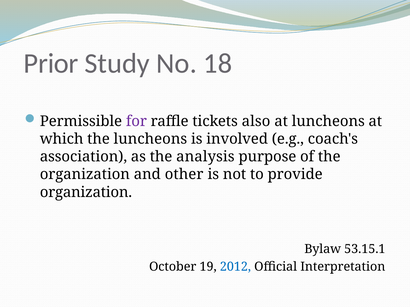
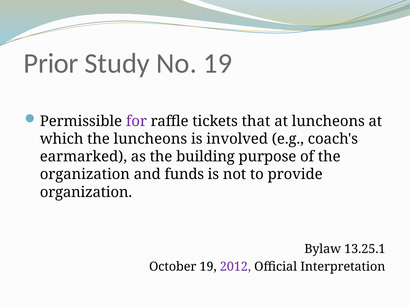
No 18: 18 -> 19
also: also -> that
association: association -> earmarked
analysis: analysis -> building
other: other -> funds
53.15.1: 53.15.1 -> 13.25.1
2012 colour: blue -> purple
